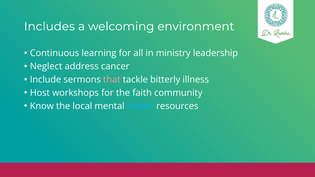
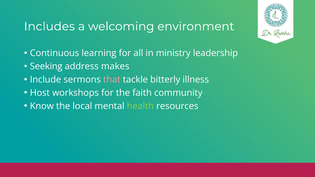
Neglect: Neglect -> Seeking
cancer: cancer -> makes
health colour: light blue -> light green
